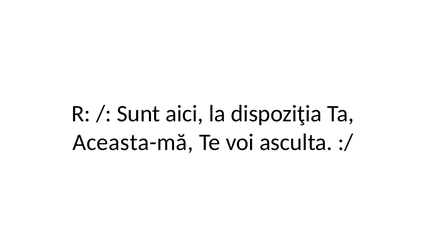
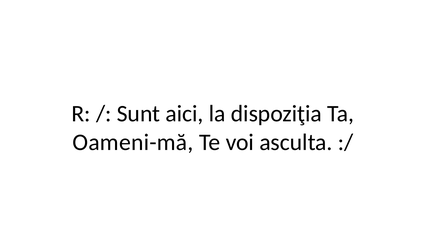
Aceasta-mă: Aceasta-mă -> Oameni-mă
